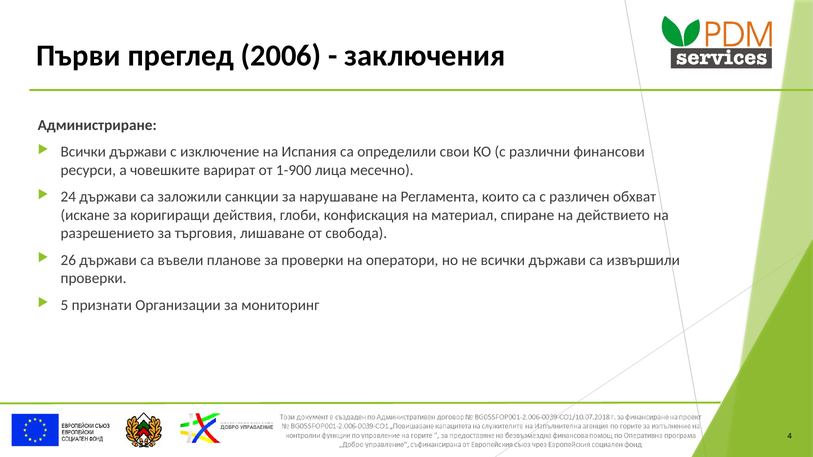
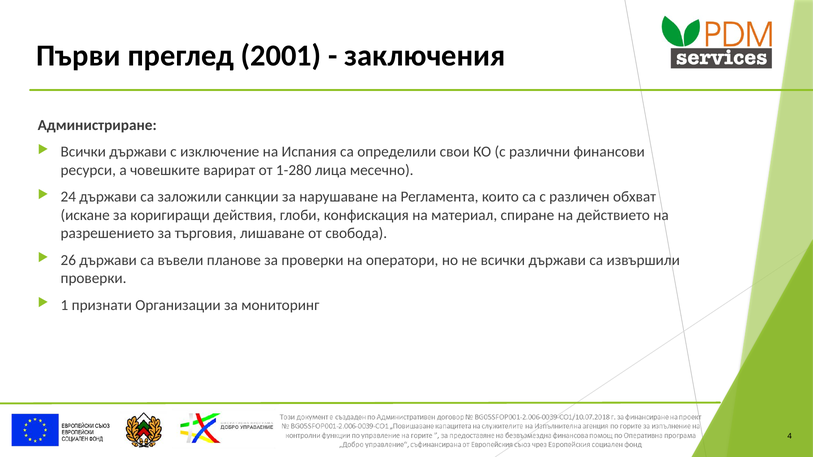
2006: 2006 -> 2001
1-900: 1-900 -> 1-280
5: 5 -> 1
